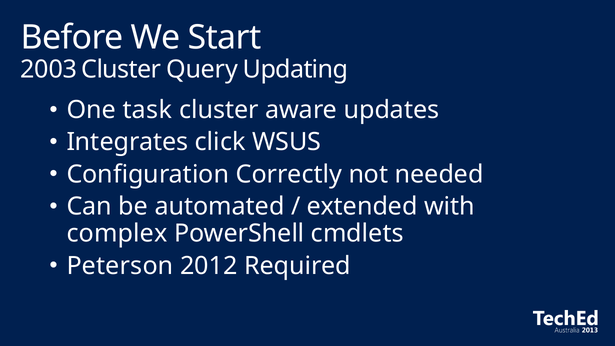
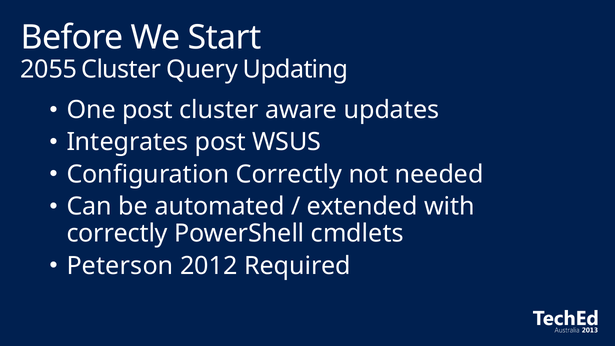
2003: 2003 -> 2055
One task: task -> post
Integrates click: click -> post
complex at (117, 234): complex -> correctly
